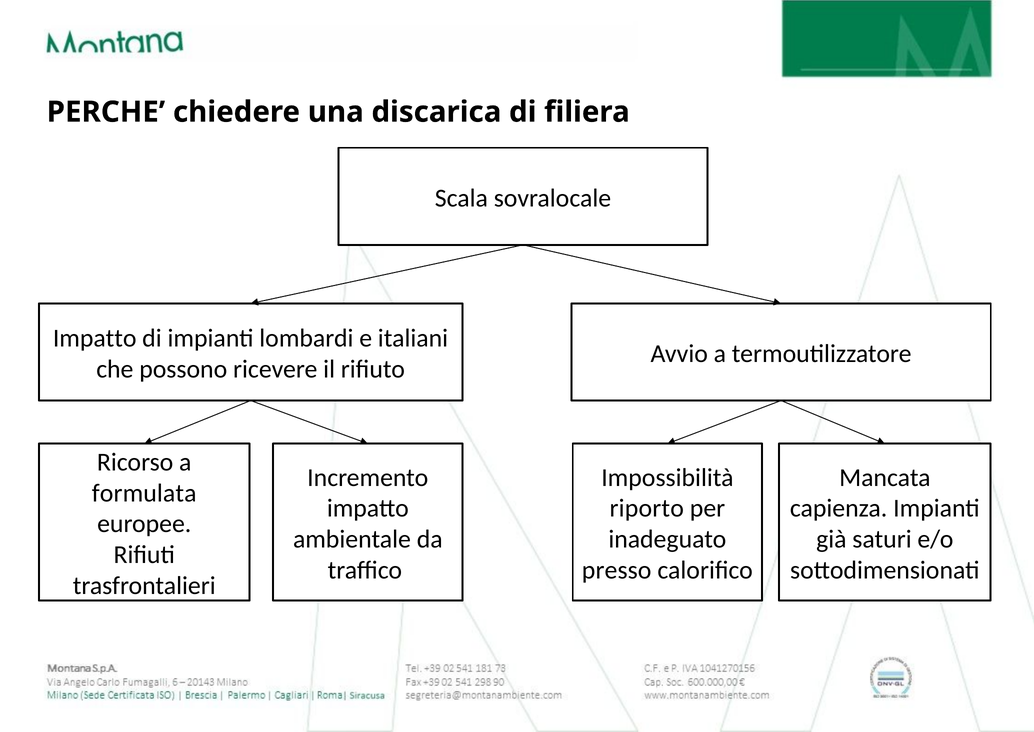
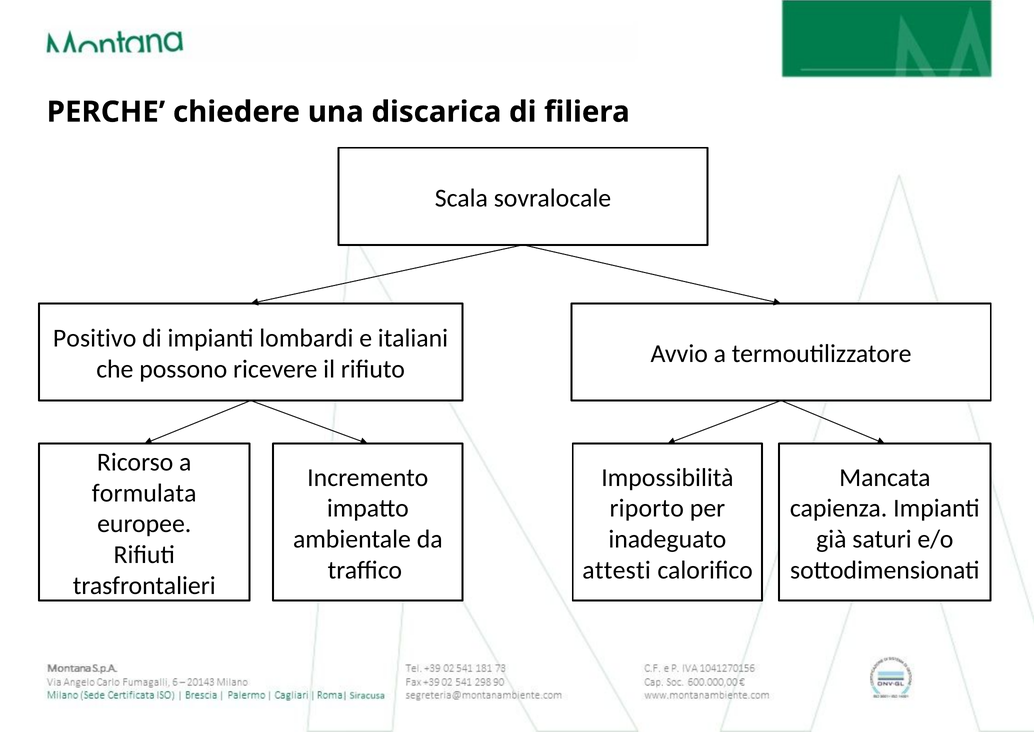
Impatto at (95, 338): Impatto -> Positivo
presso: presso -> attesti
